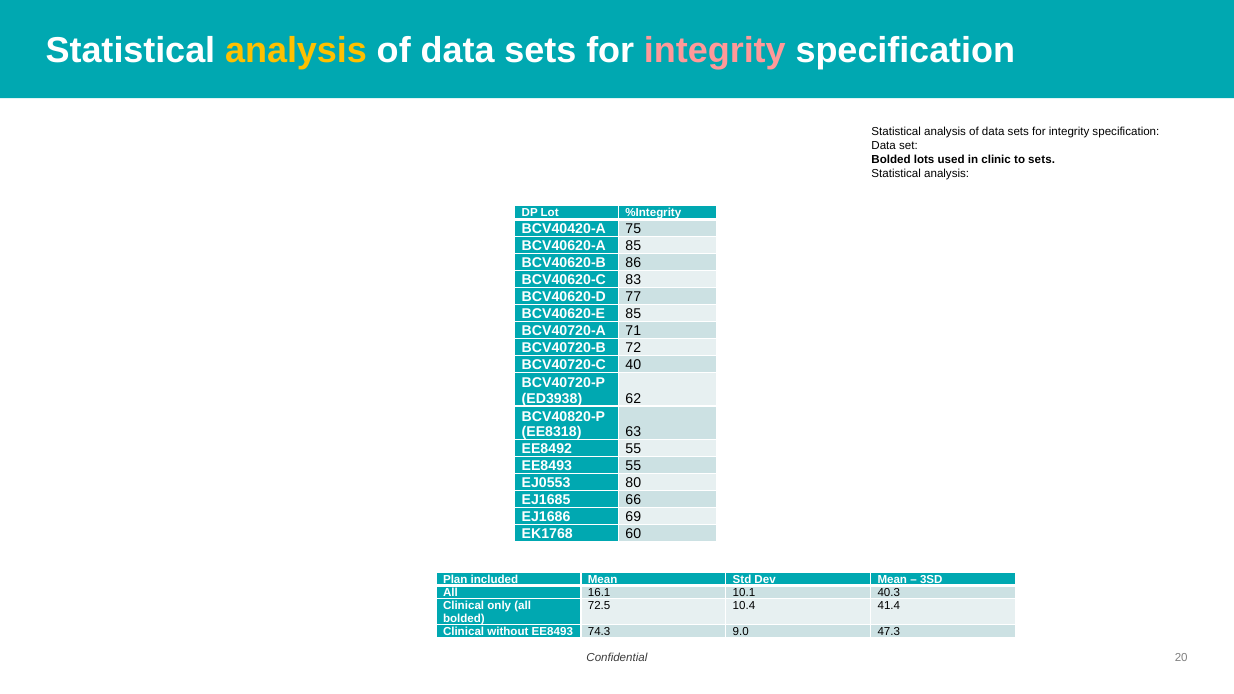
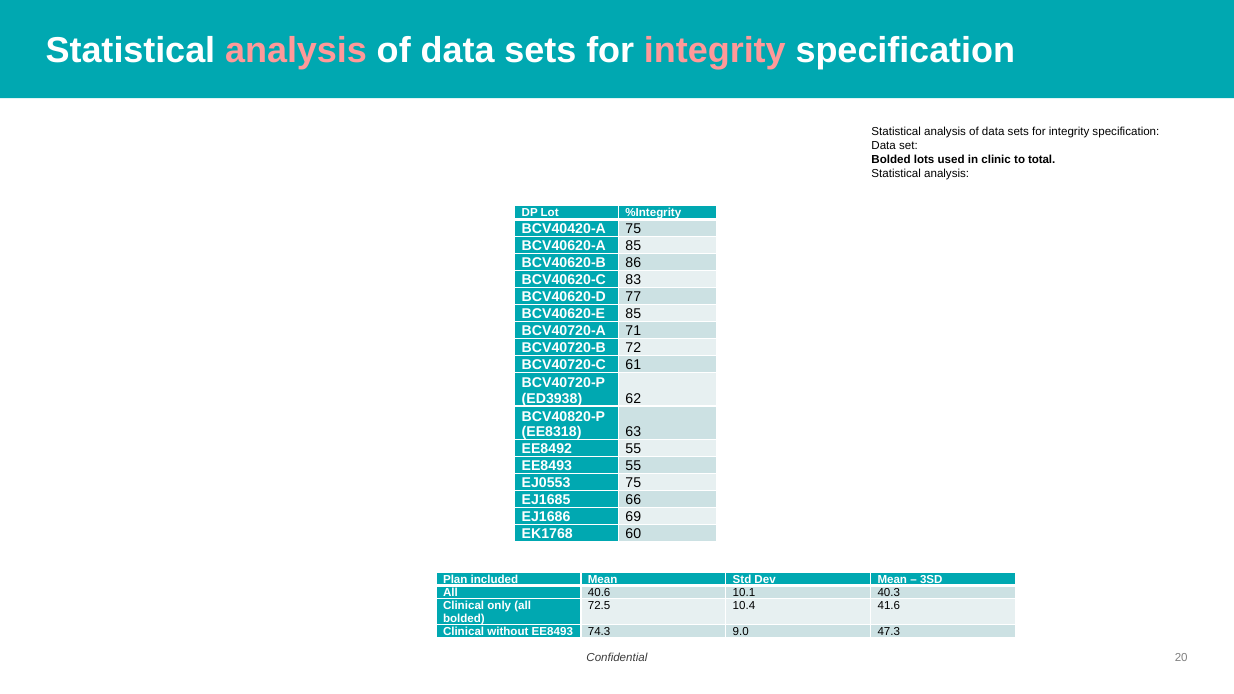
analysis at (296, 51) colour: yellow -> pink
to sets: sets -> total
40: 40 -> 61
EJ0553 80: 80 -> 75
16.1: 16.1 -> 40.6
41.4: 41.4 -> 41.6
